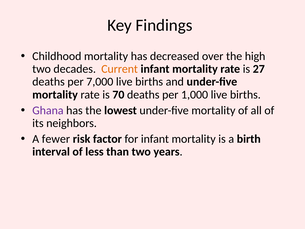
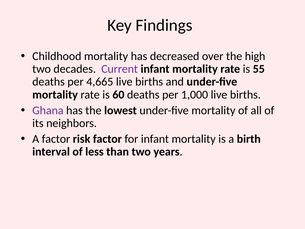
Current colour: orange -> purple
27: 27 -> 55
7,000: 7,000 -> 4,665
70: 70 -> 60
A fewer: fewer -> factor
